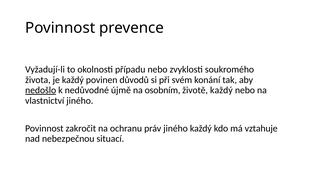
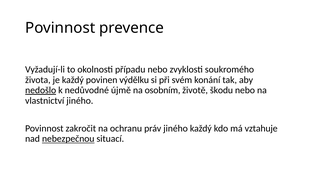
důvodů: důvodů -> výdělku
životě každý: každý -> škodu
nebezpečnou underline: none -> present
